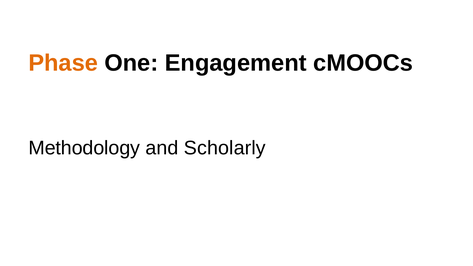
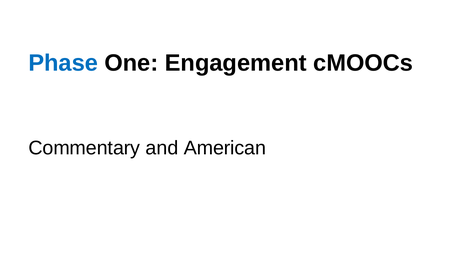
Phase colour: orange -> blue
Methodology: Methodology -> Commentary
Scholarly: Scholarly -> American
